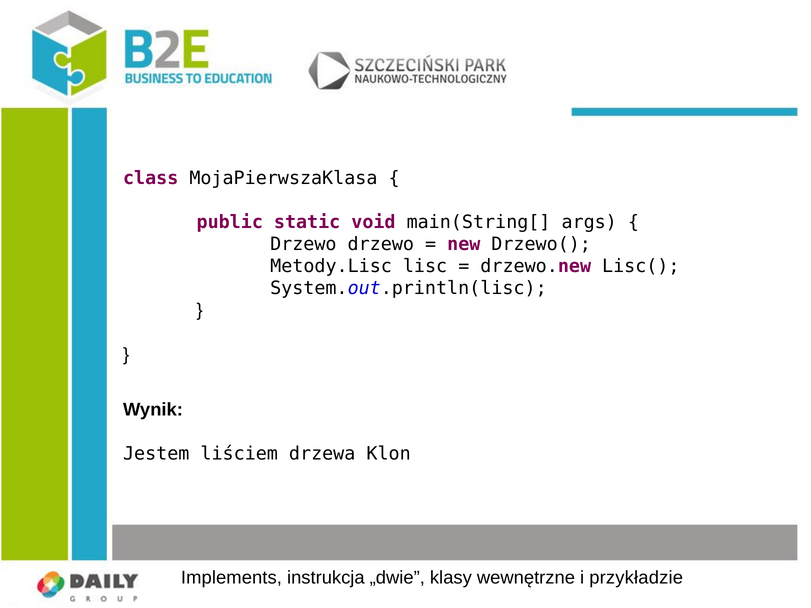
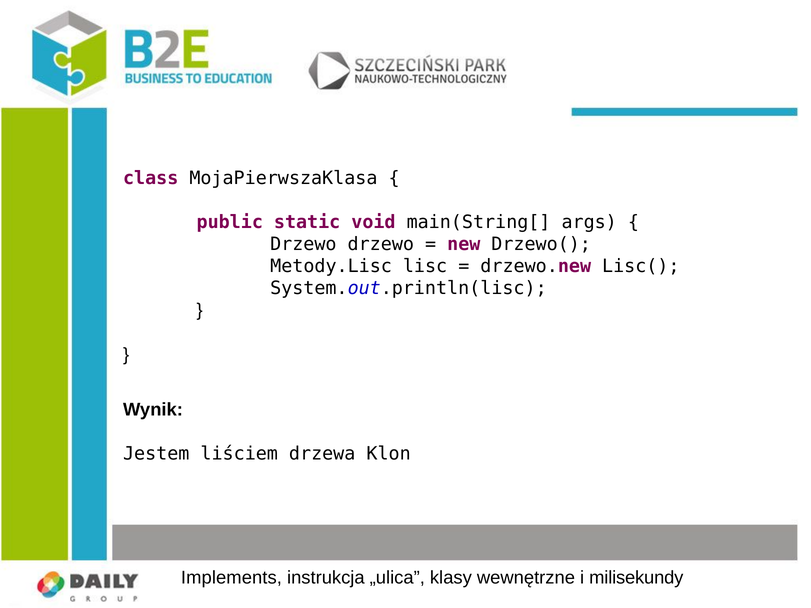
„dwie: „dwie -> „ulica
przykładzie: przykładzie -> milisekundy
